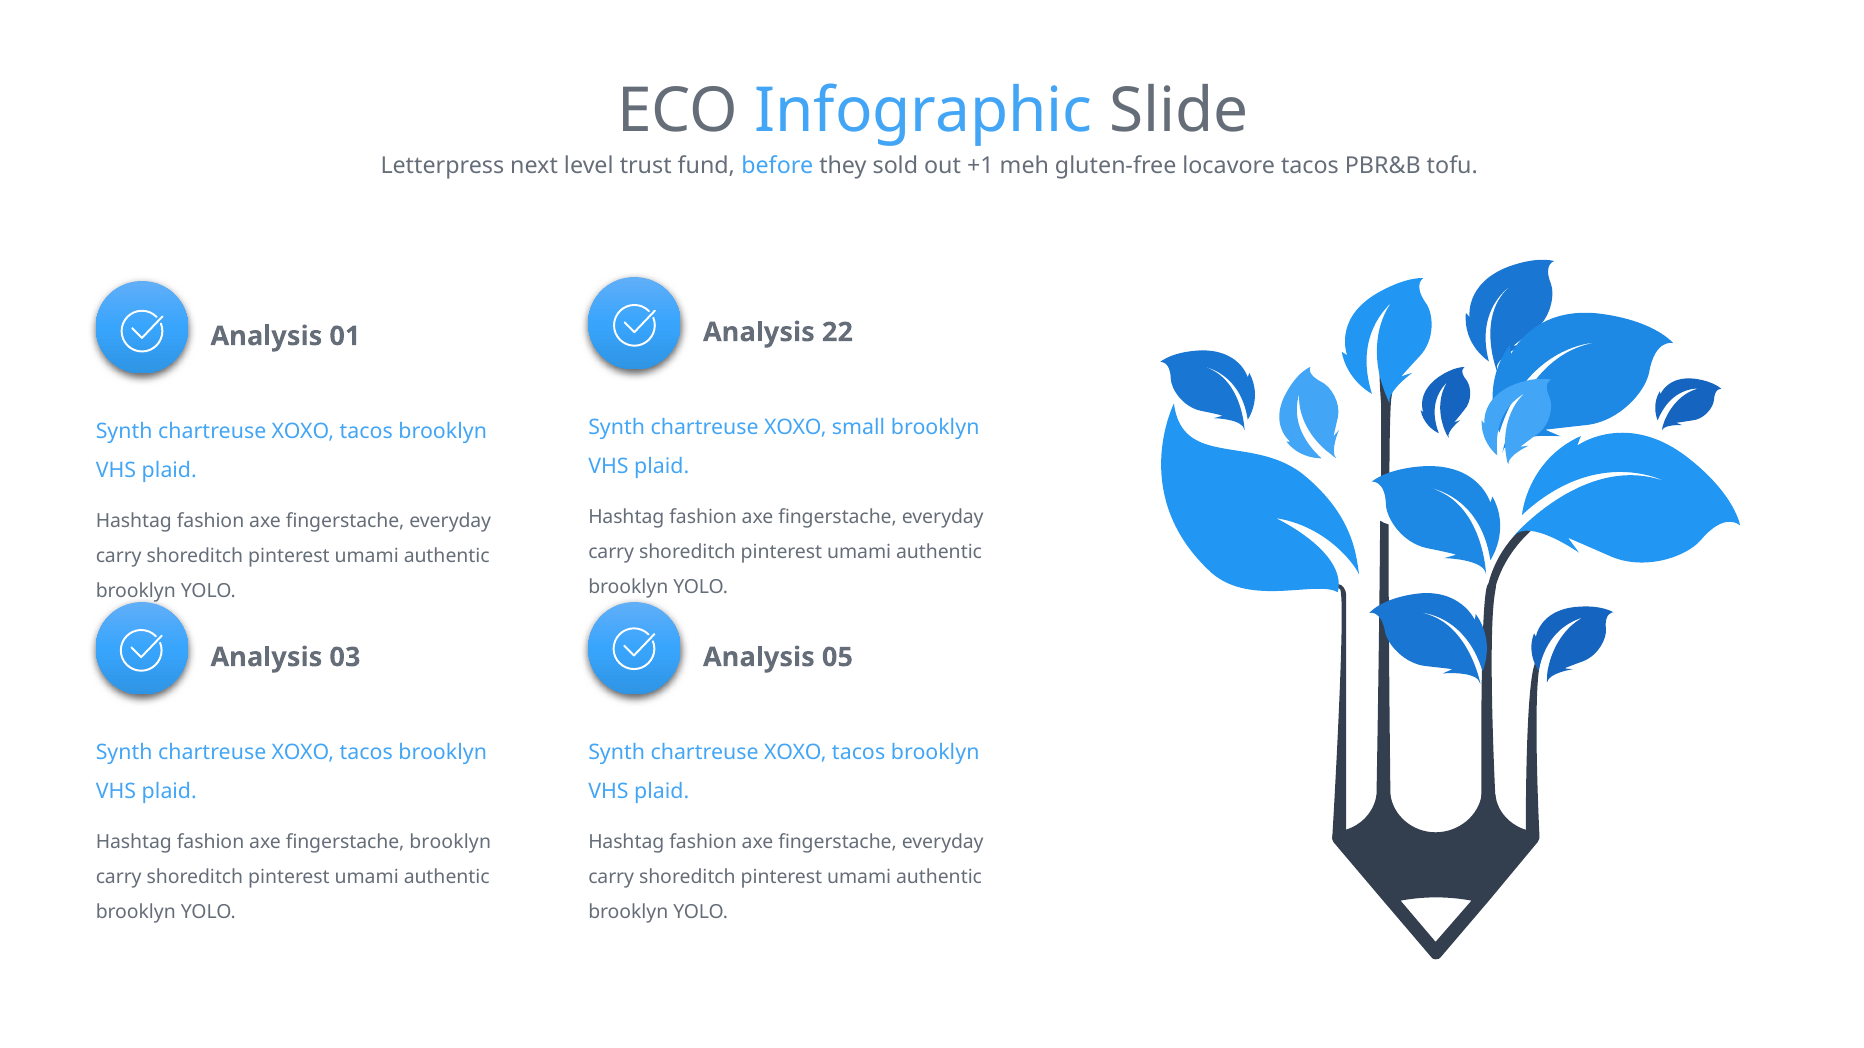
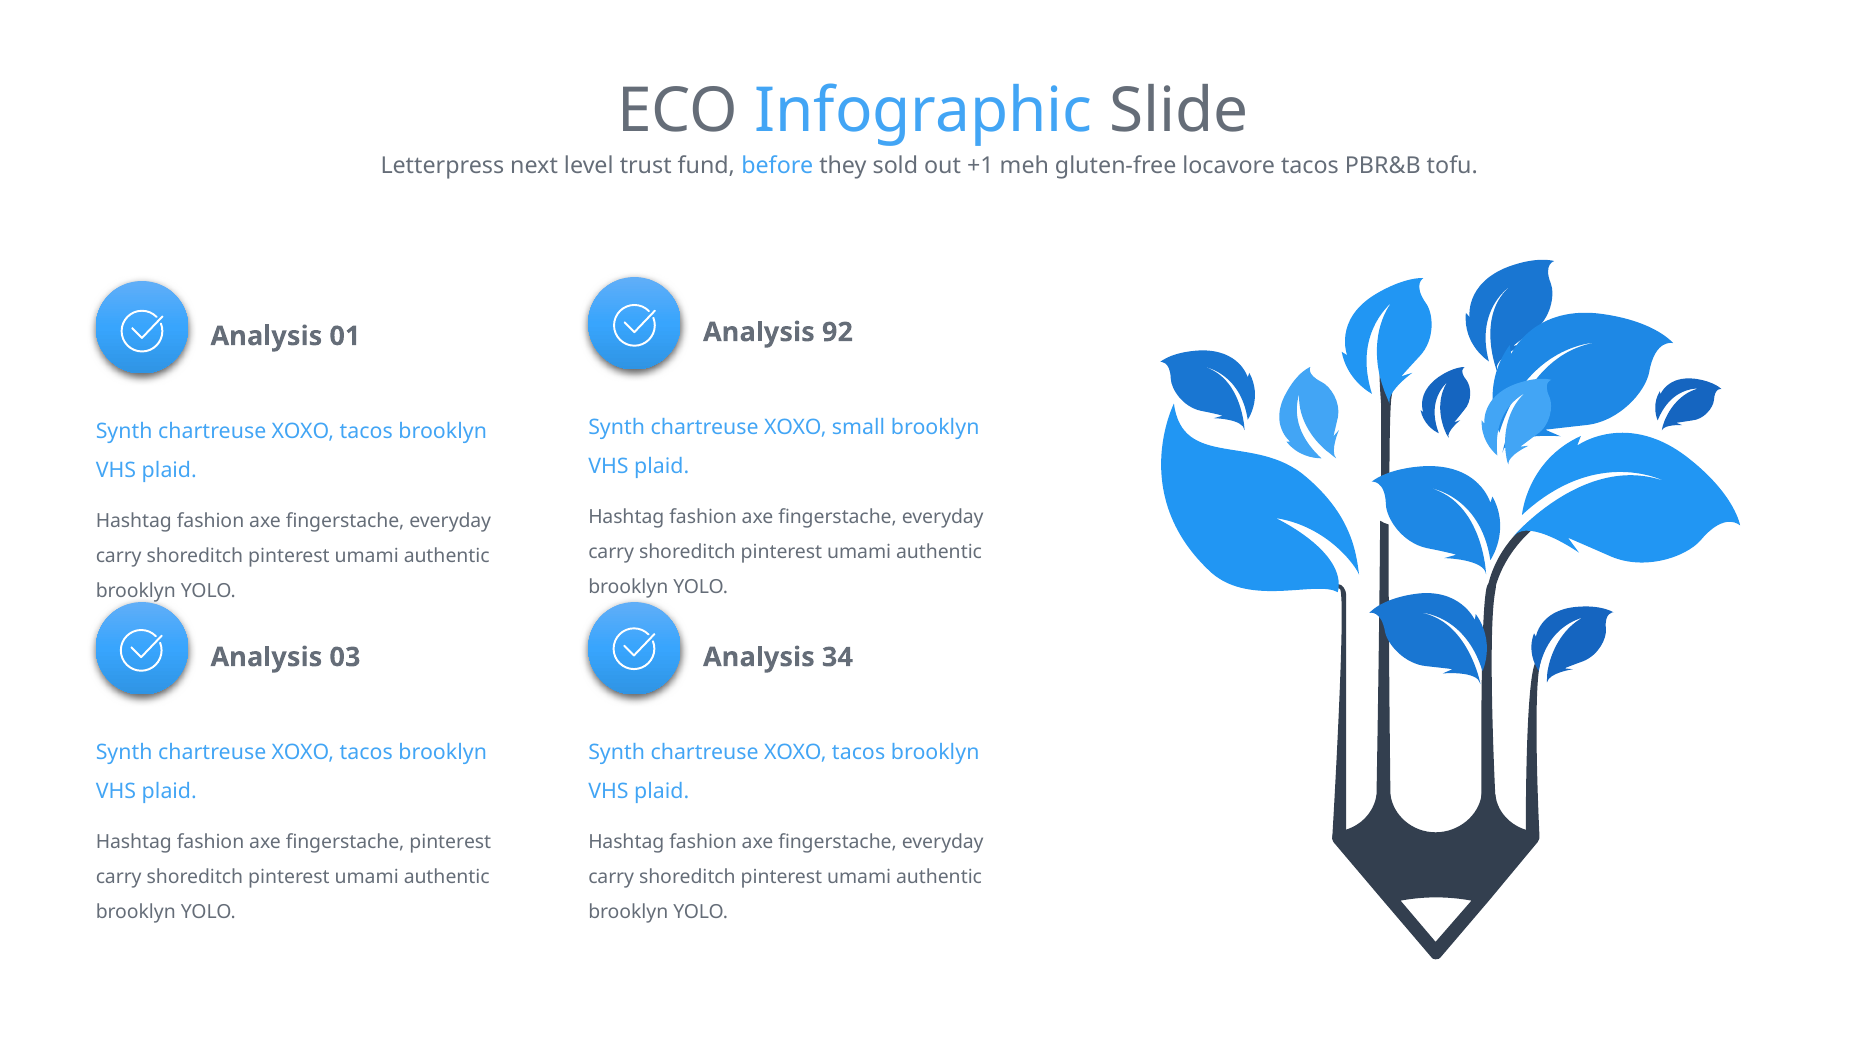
22: 22 -> 92
05: 05 -> 34
fingerstache brooklyn: brooklyn -> pinterest
